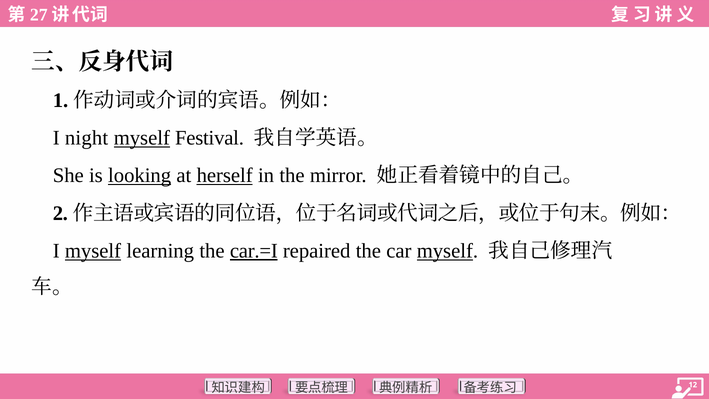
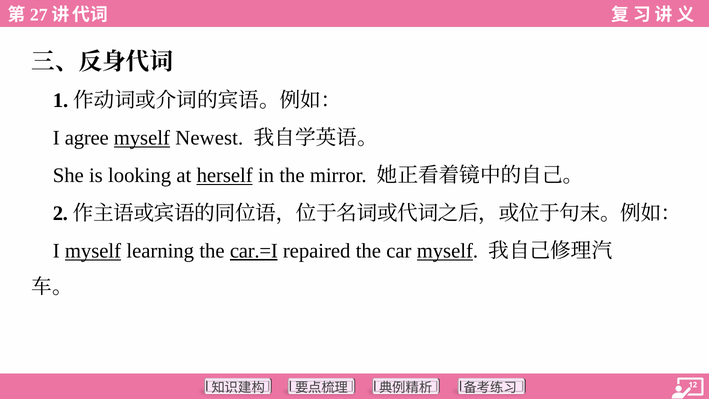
night: night -> agree
Festival: Festival -> Newest
looking underline: present -> none
